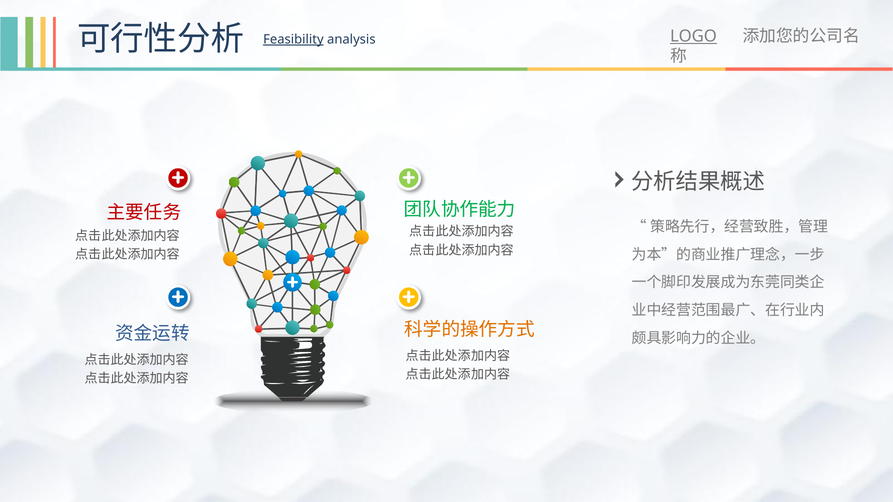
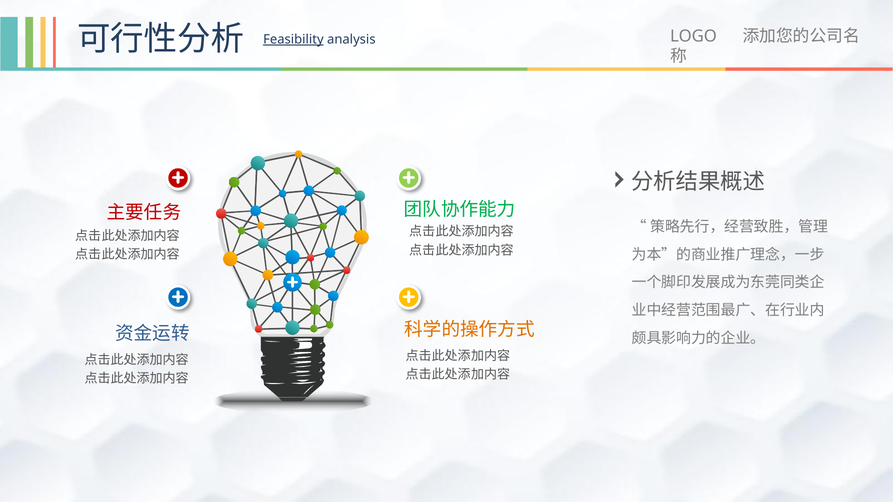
LOGO underline: present -> none
